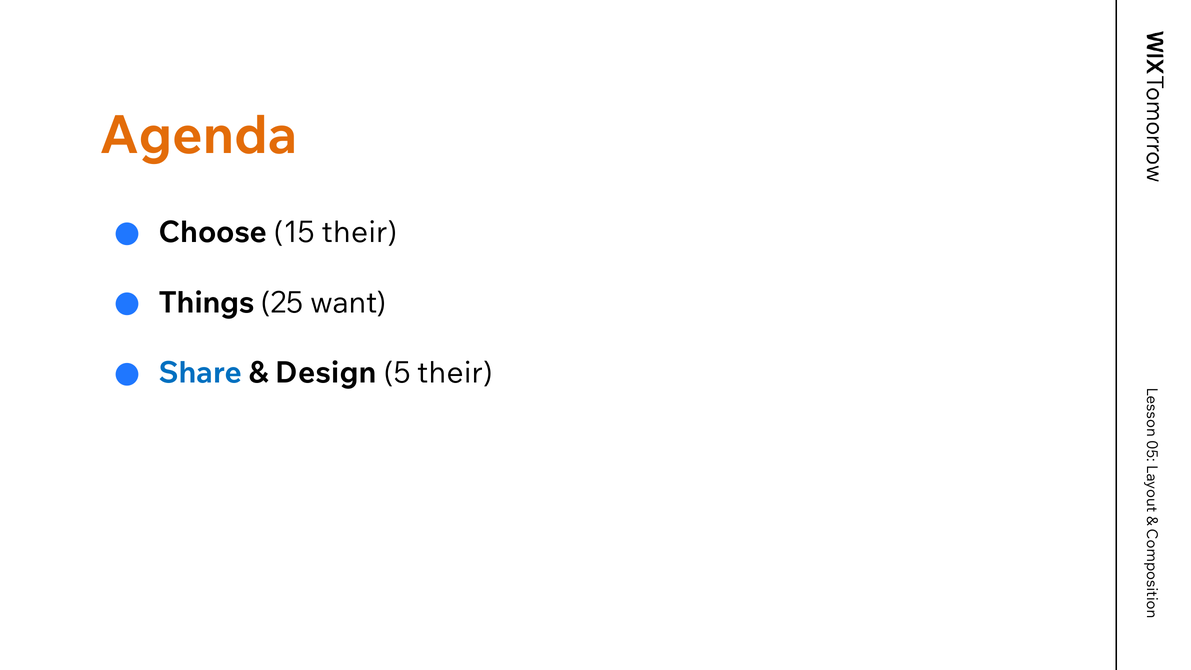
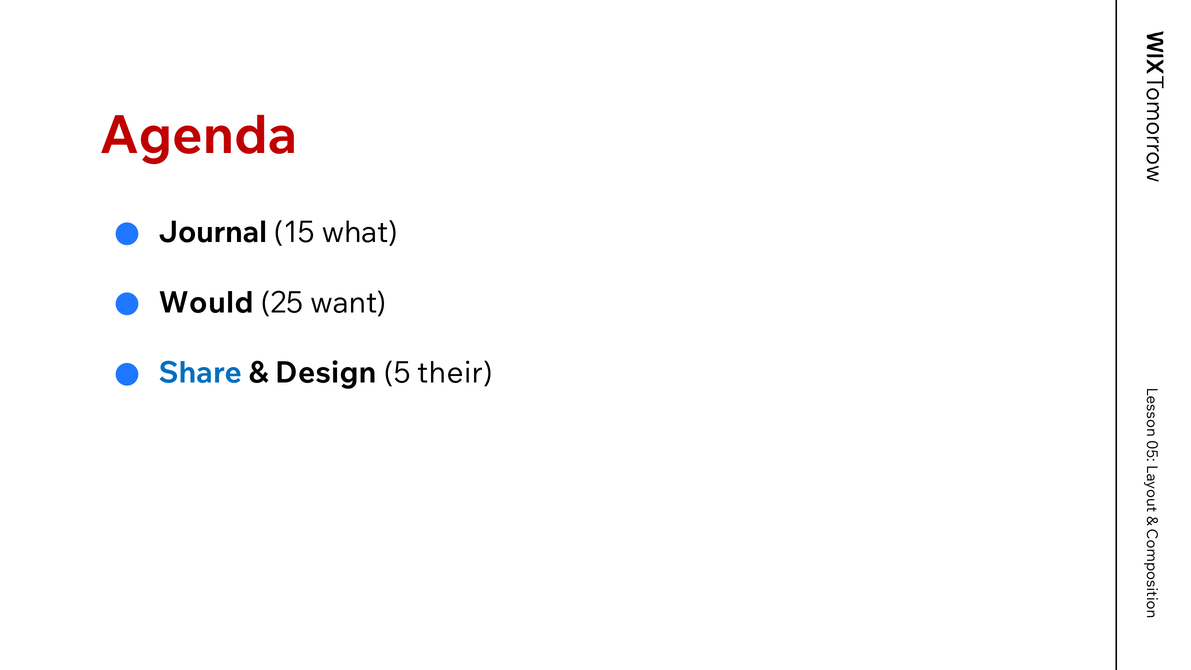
Agenda colour: orange -> red
Choose: Choose -> Journal
15 their: their -> what
Things: Things -> Would
